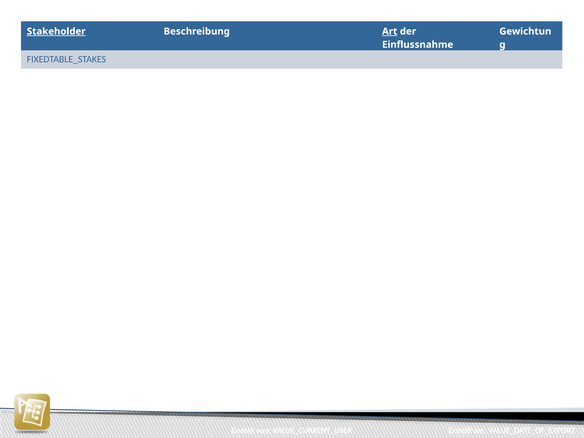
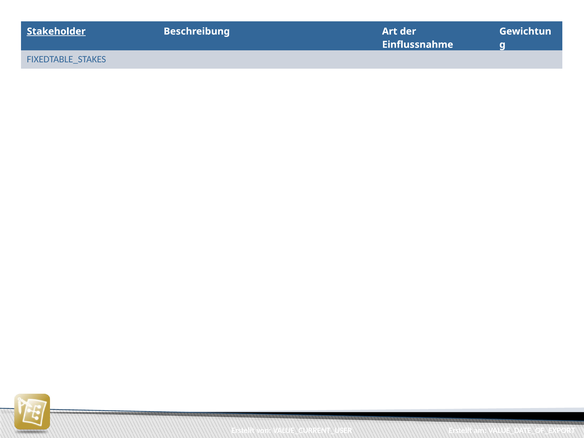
Art underline: present -> none
